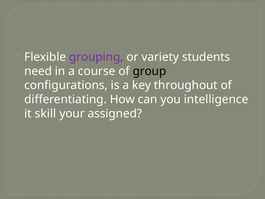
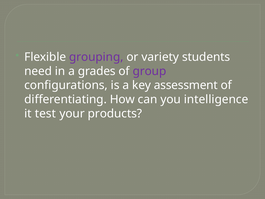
course: course -> grades
group colour: black -> purple
throughout: throughout -> assessment
skill: skill -> test
assigned: assigned -> products
